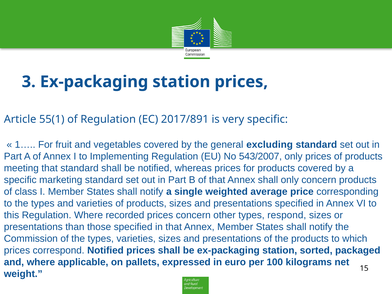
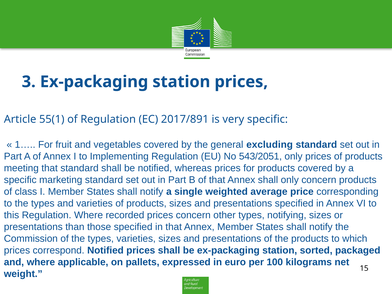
543/2007: 543/2007 -> 543/2051
respond: respond -> notifying
